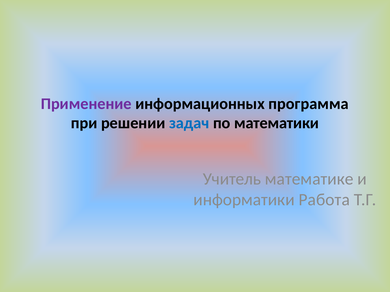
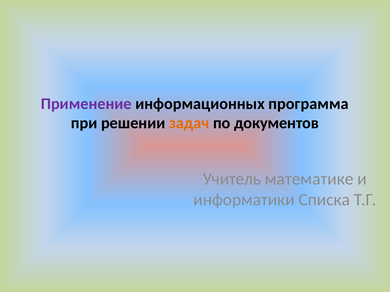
задач colour: blue -> orange
математики: математики -> документов
Работа: Работа -> Списка
